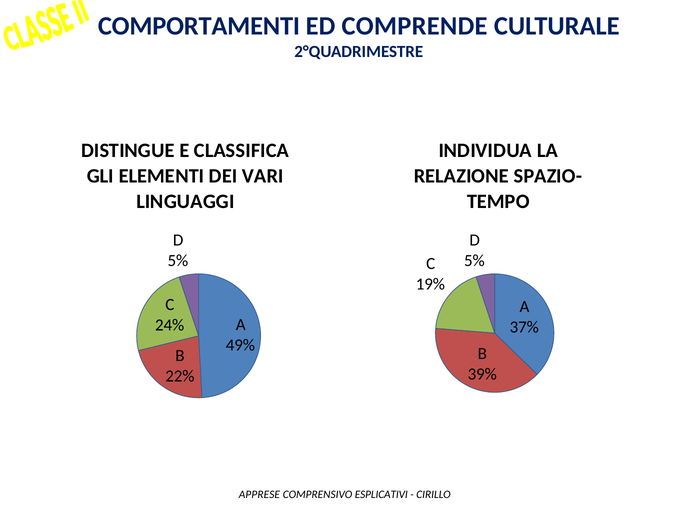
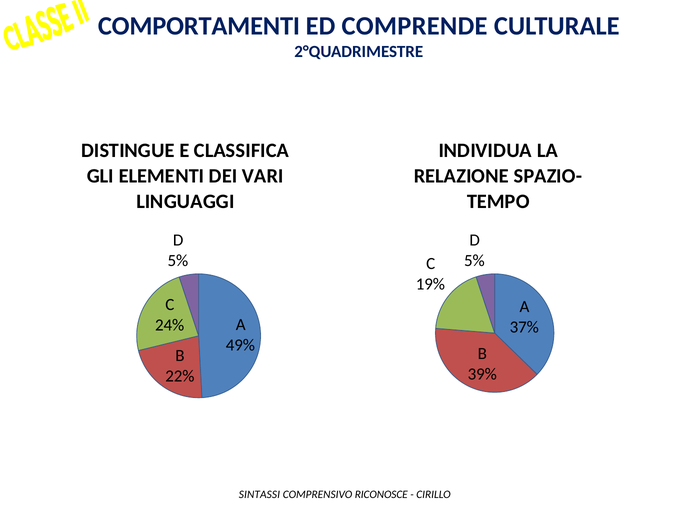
APPRESE: APPRESE -> SINTASSI
ESPLICATIVI: ESPLICATIVI -> RICONOSCE
